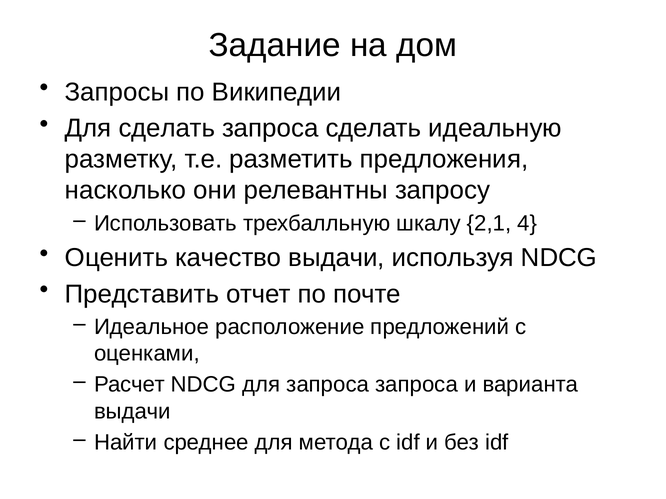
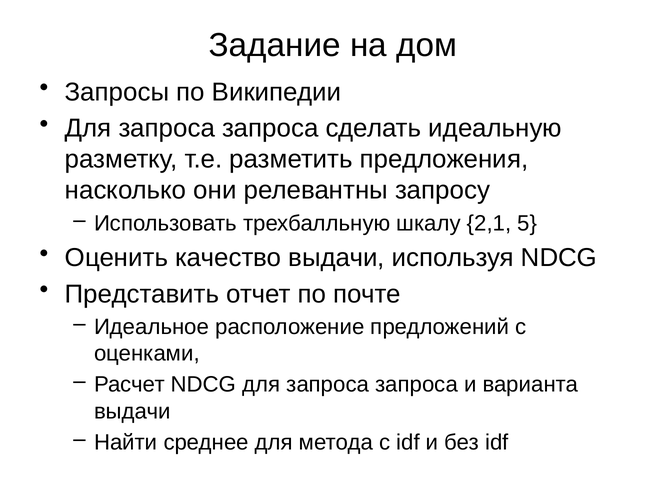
сделать at (167, 128): сделать -> запроса
4: 4 -> 5
